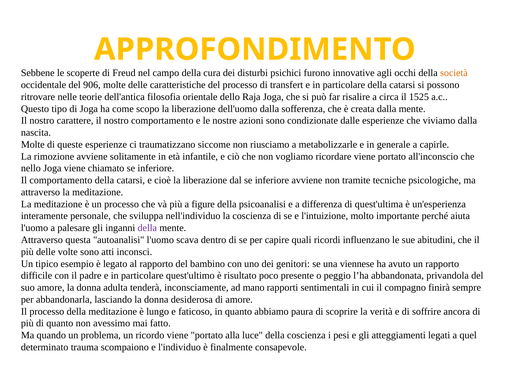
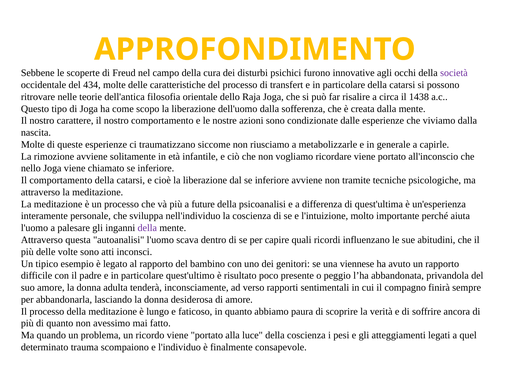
società colour: orange -> purple
906: 906 -> 434
1525: 1525 -> 1438
figure: figure -> future
mano: mano -> verso
